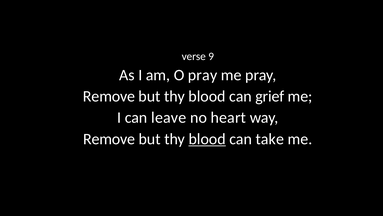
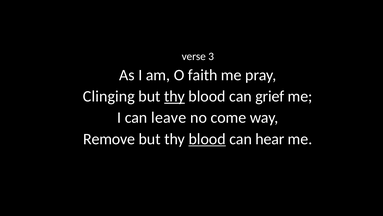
9: 9 -> 3
O pray: pray -> faith
Remove at (109, 96): Remove -> Clinging
thy at (175, 96) underline: none -> present
heart: heart -> come
take: take -> hear
